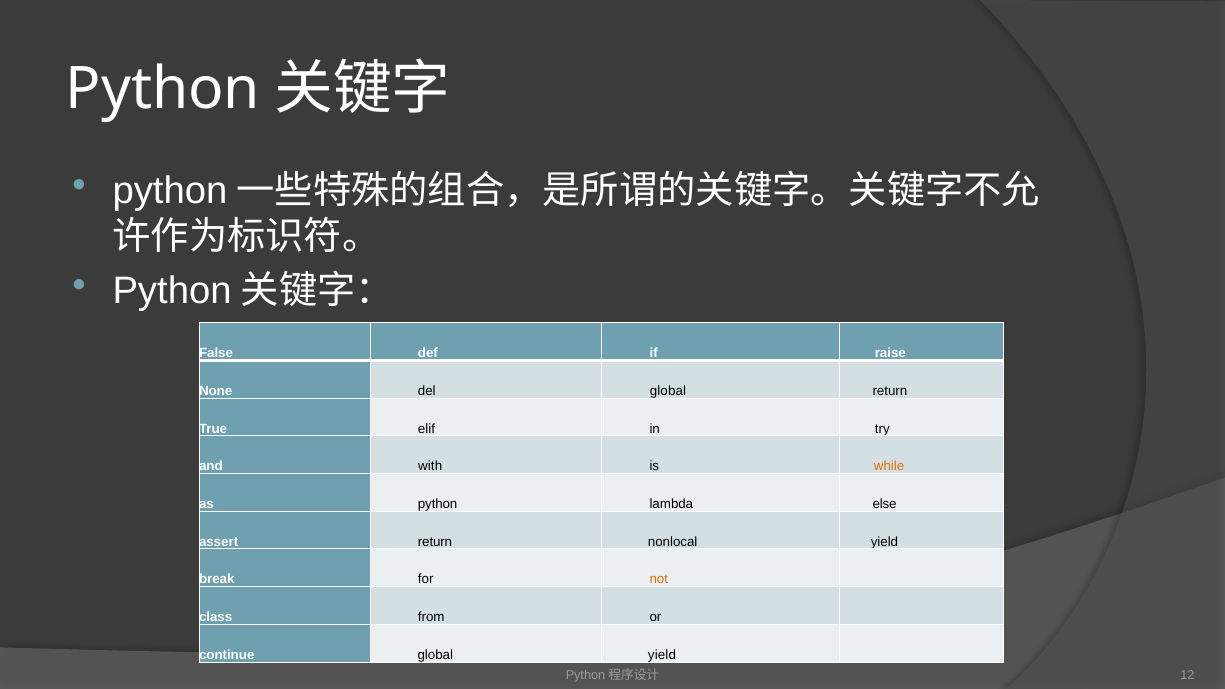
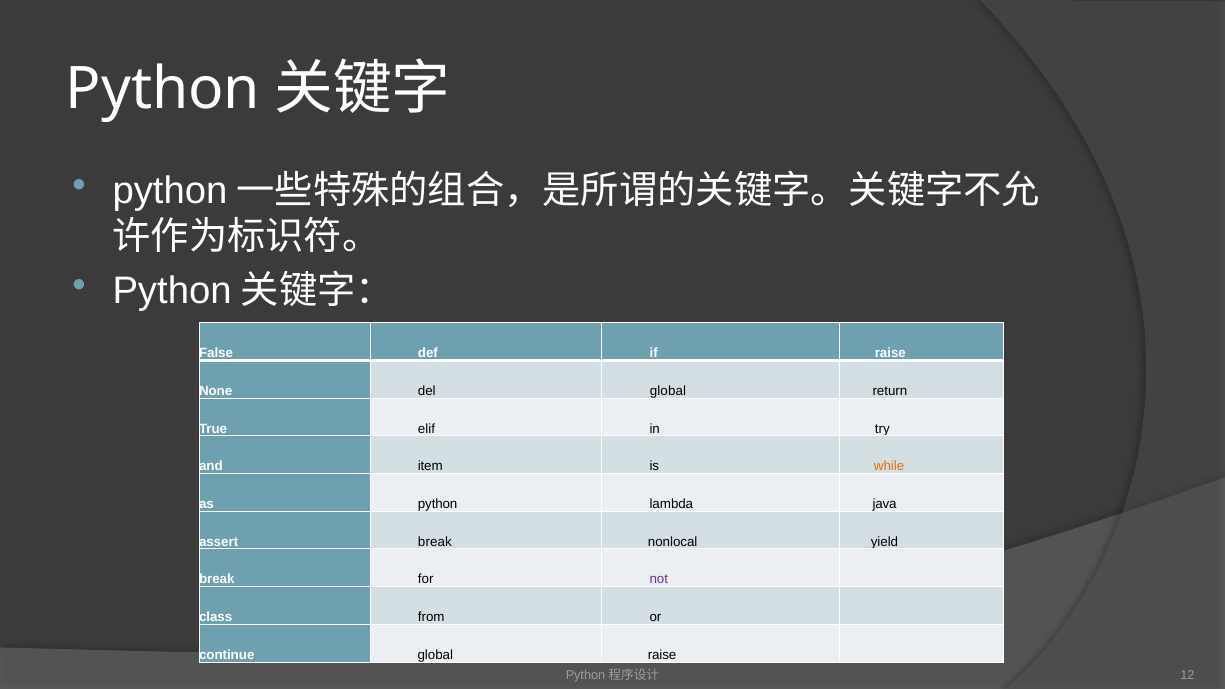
with: with -> item
else: else -> java
assert return: return -> break
not colour: orange -> purple
global yield: yield -> raise
